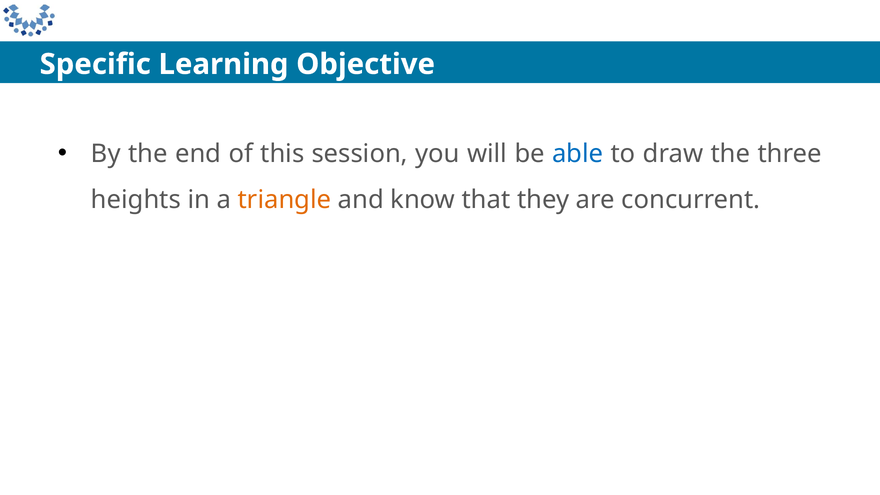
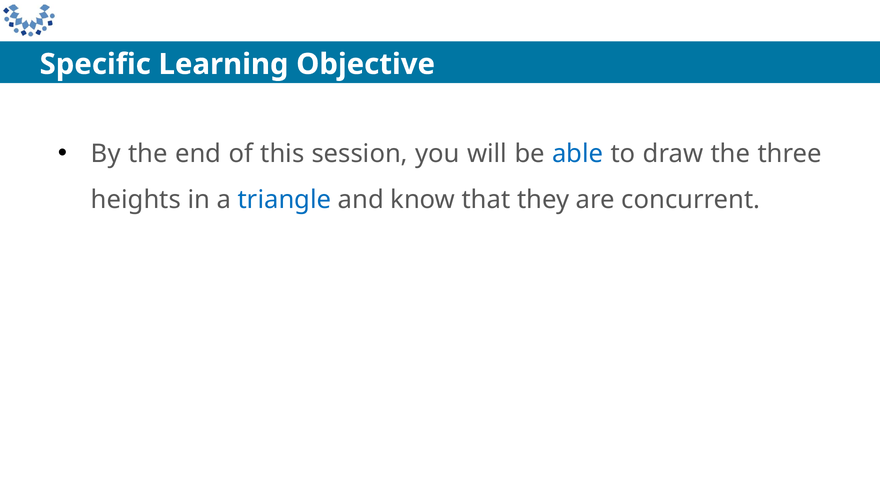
triangle colour: orange -> blue
